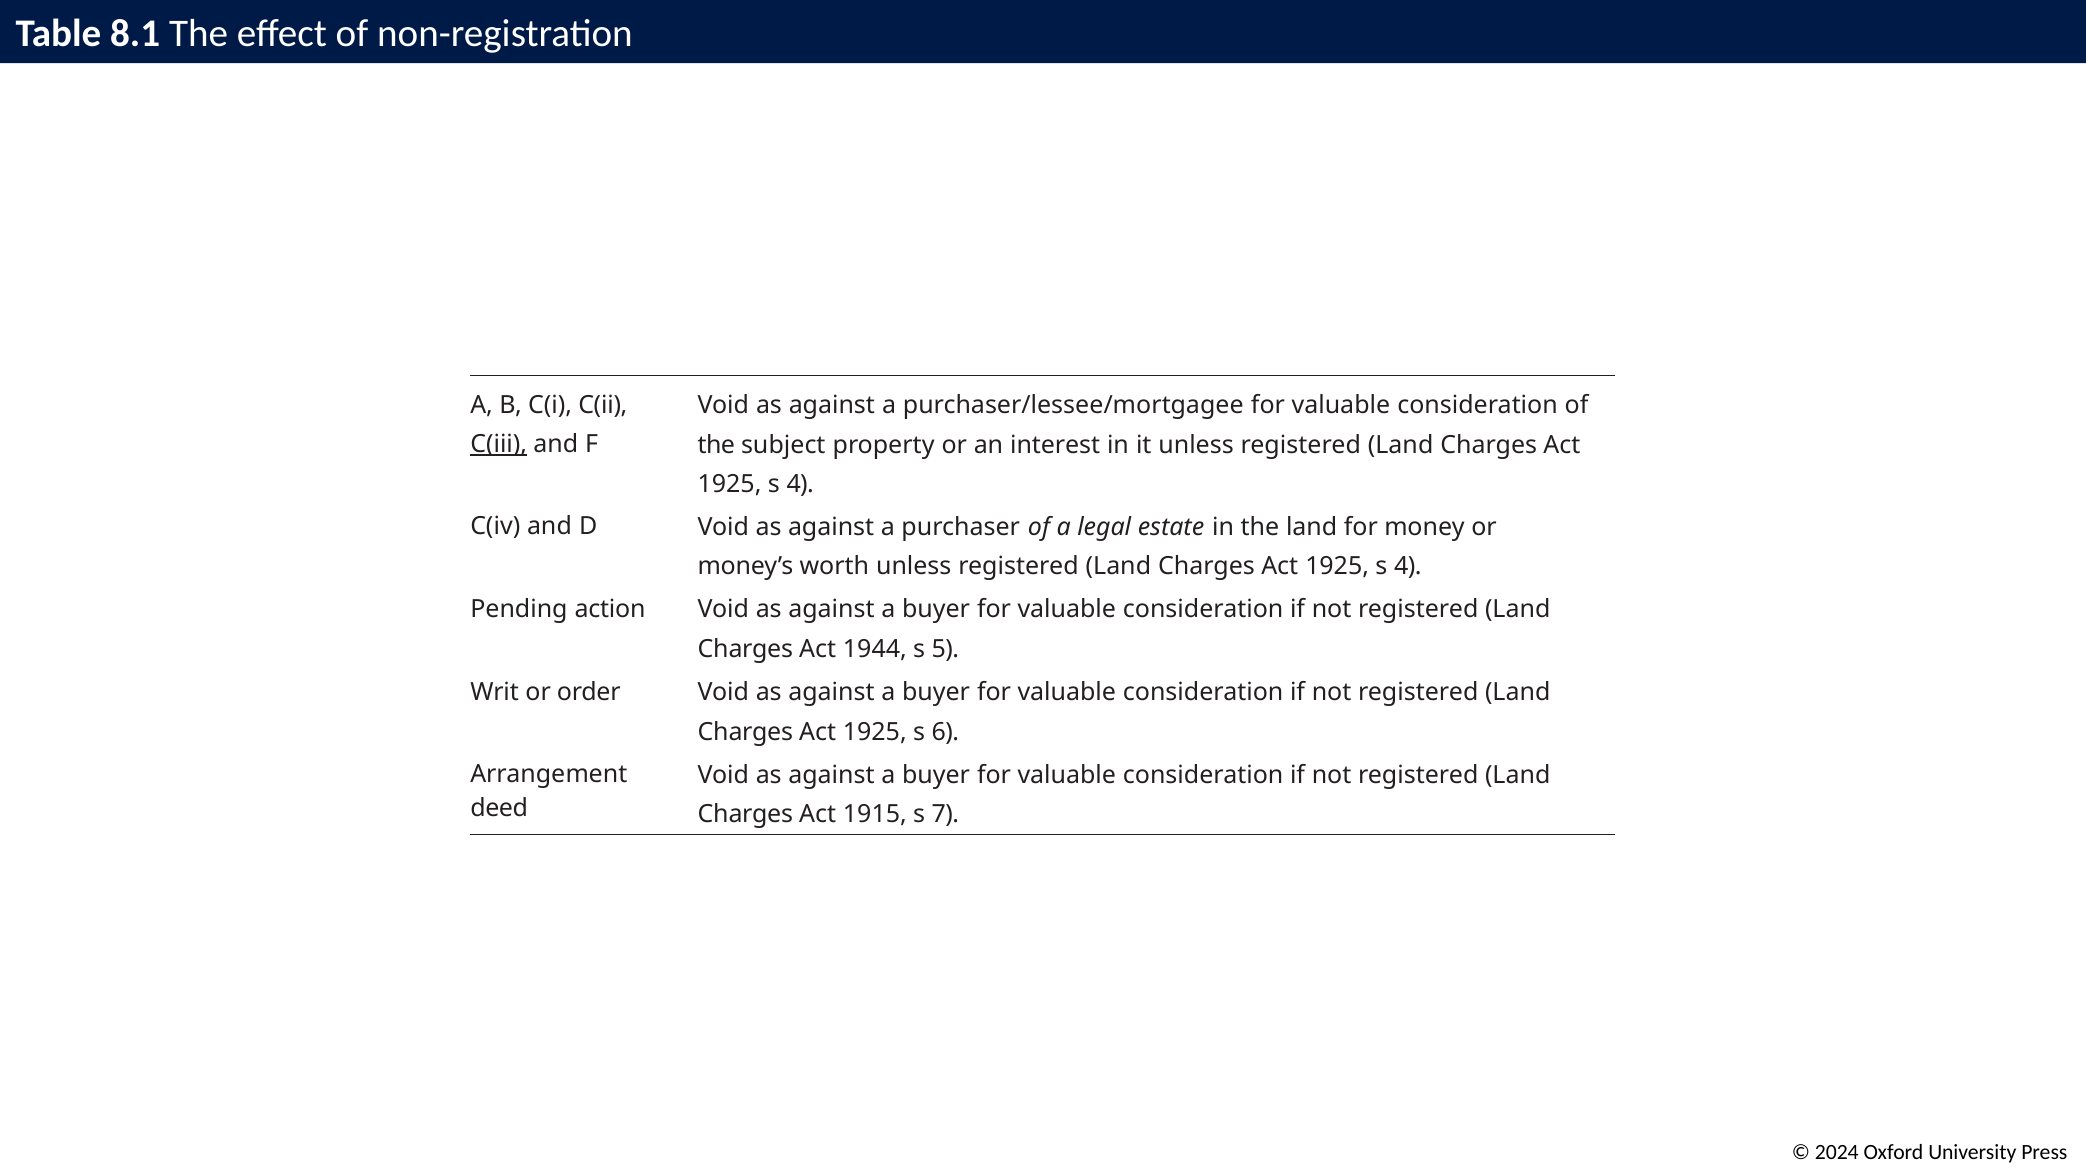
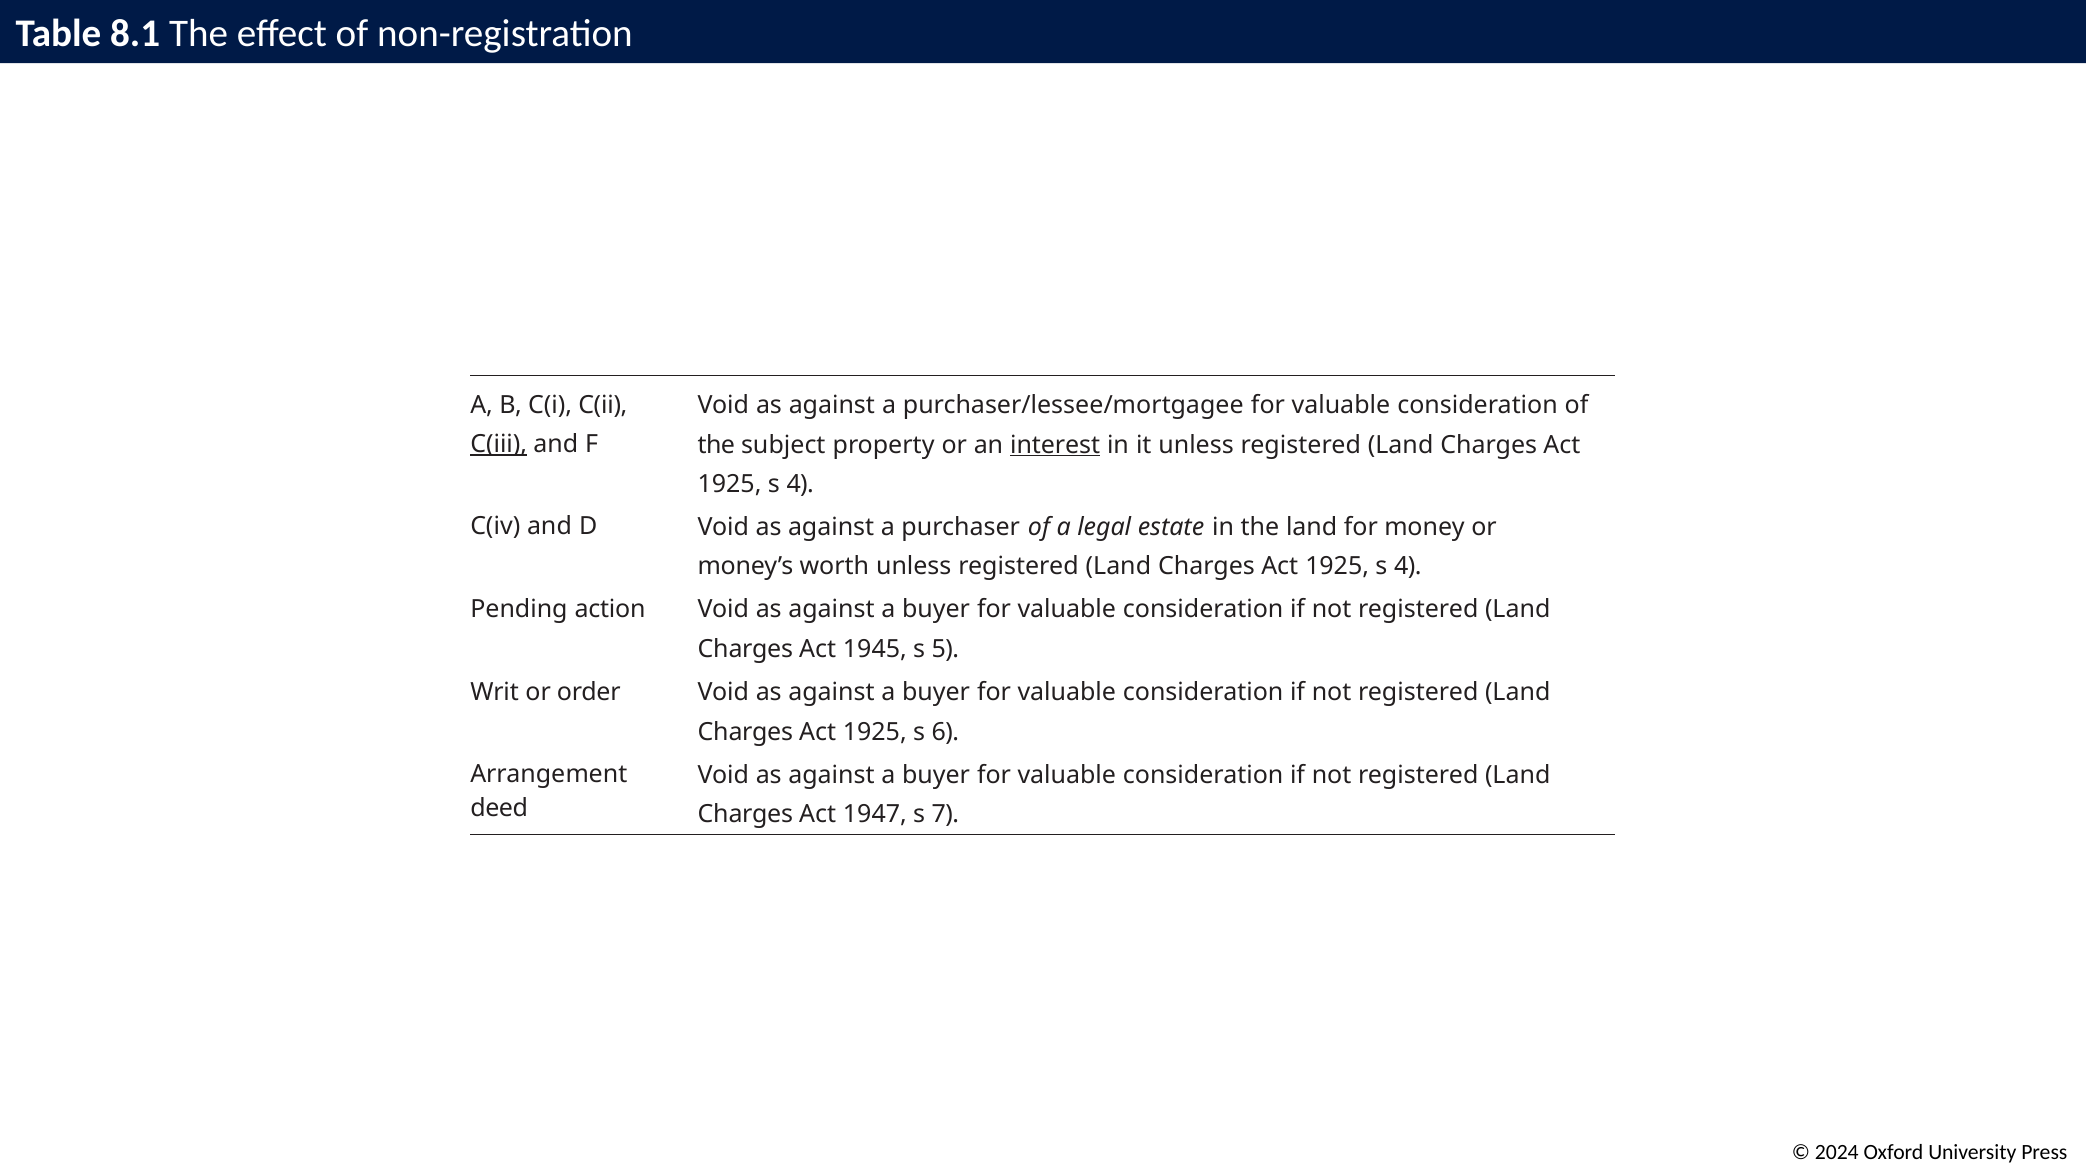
interest underline: none -> present
1944: 1944 -> 1945
1915: 1915 -> 1947
